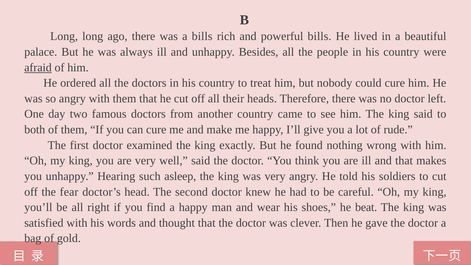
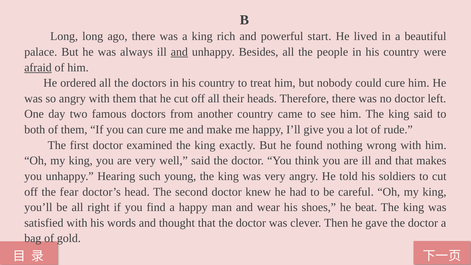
a bills: bills -> king
powerful bills: bills -> start
and at (179, 52) underline: none -> present
asleep: asleep -> young
